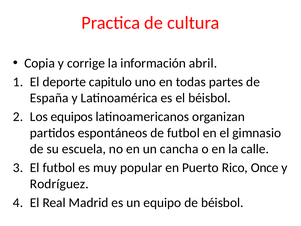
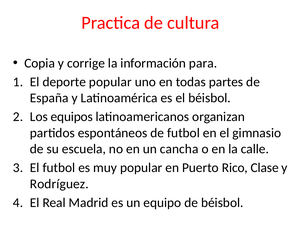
abril: abril -> para
deporte capitulo: capitulo -> popular
Once: Once -> Clase
